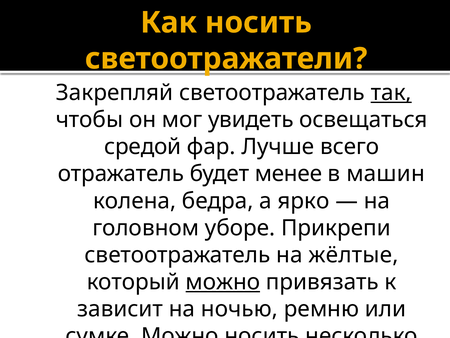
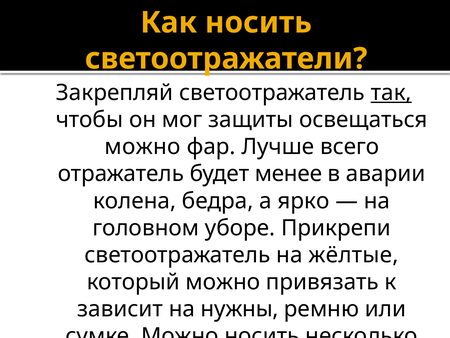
увидеть: увидеть -> защиты
средой at (143, 147): средой -> можно
машин: машин -> аварии
можно at (223, 282) underline: present -> none
ночью: ночью -> нужны
